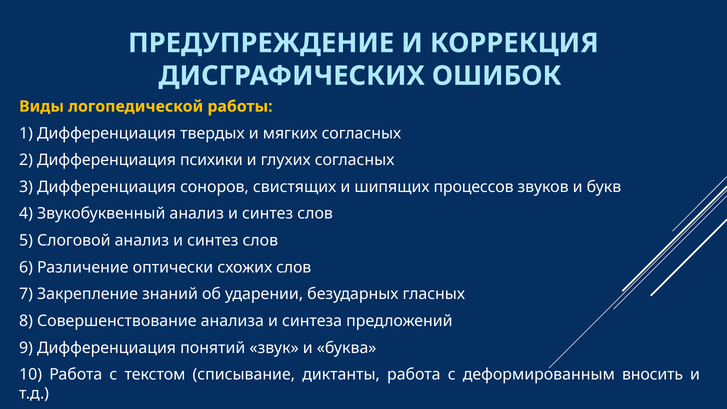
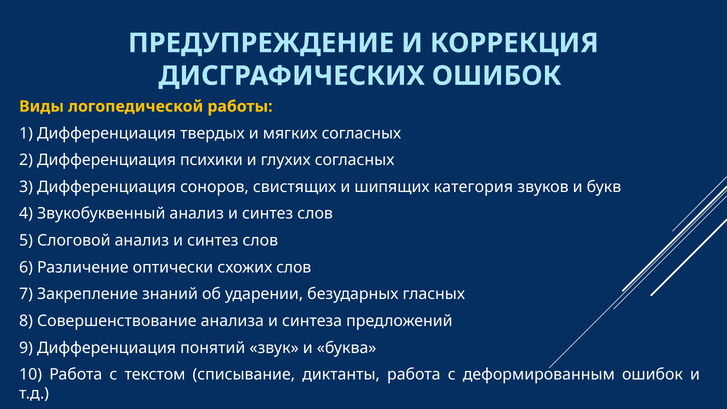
процессов: процессов -> категория
деформированным вносить: вносить -> ошибок
